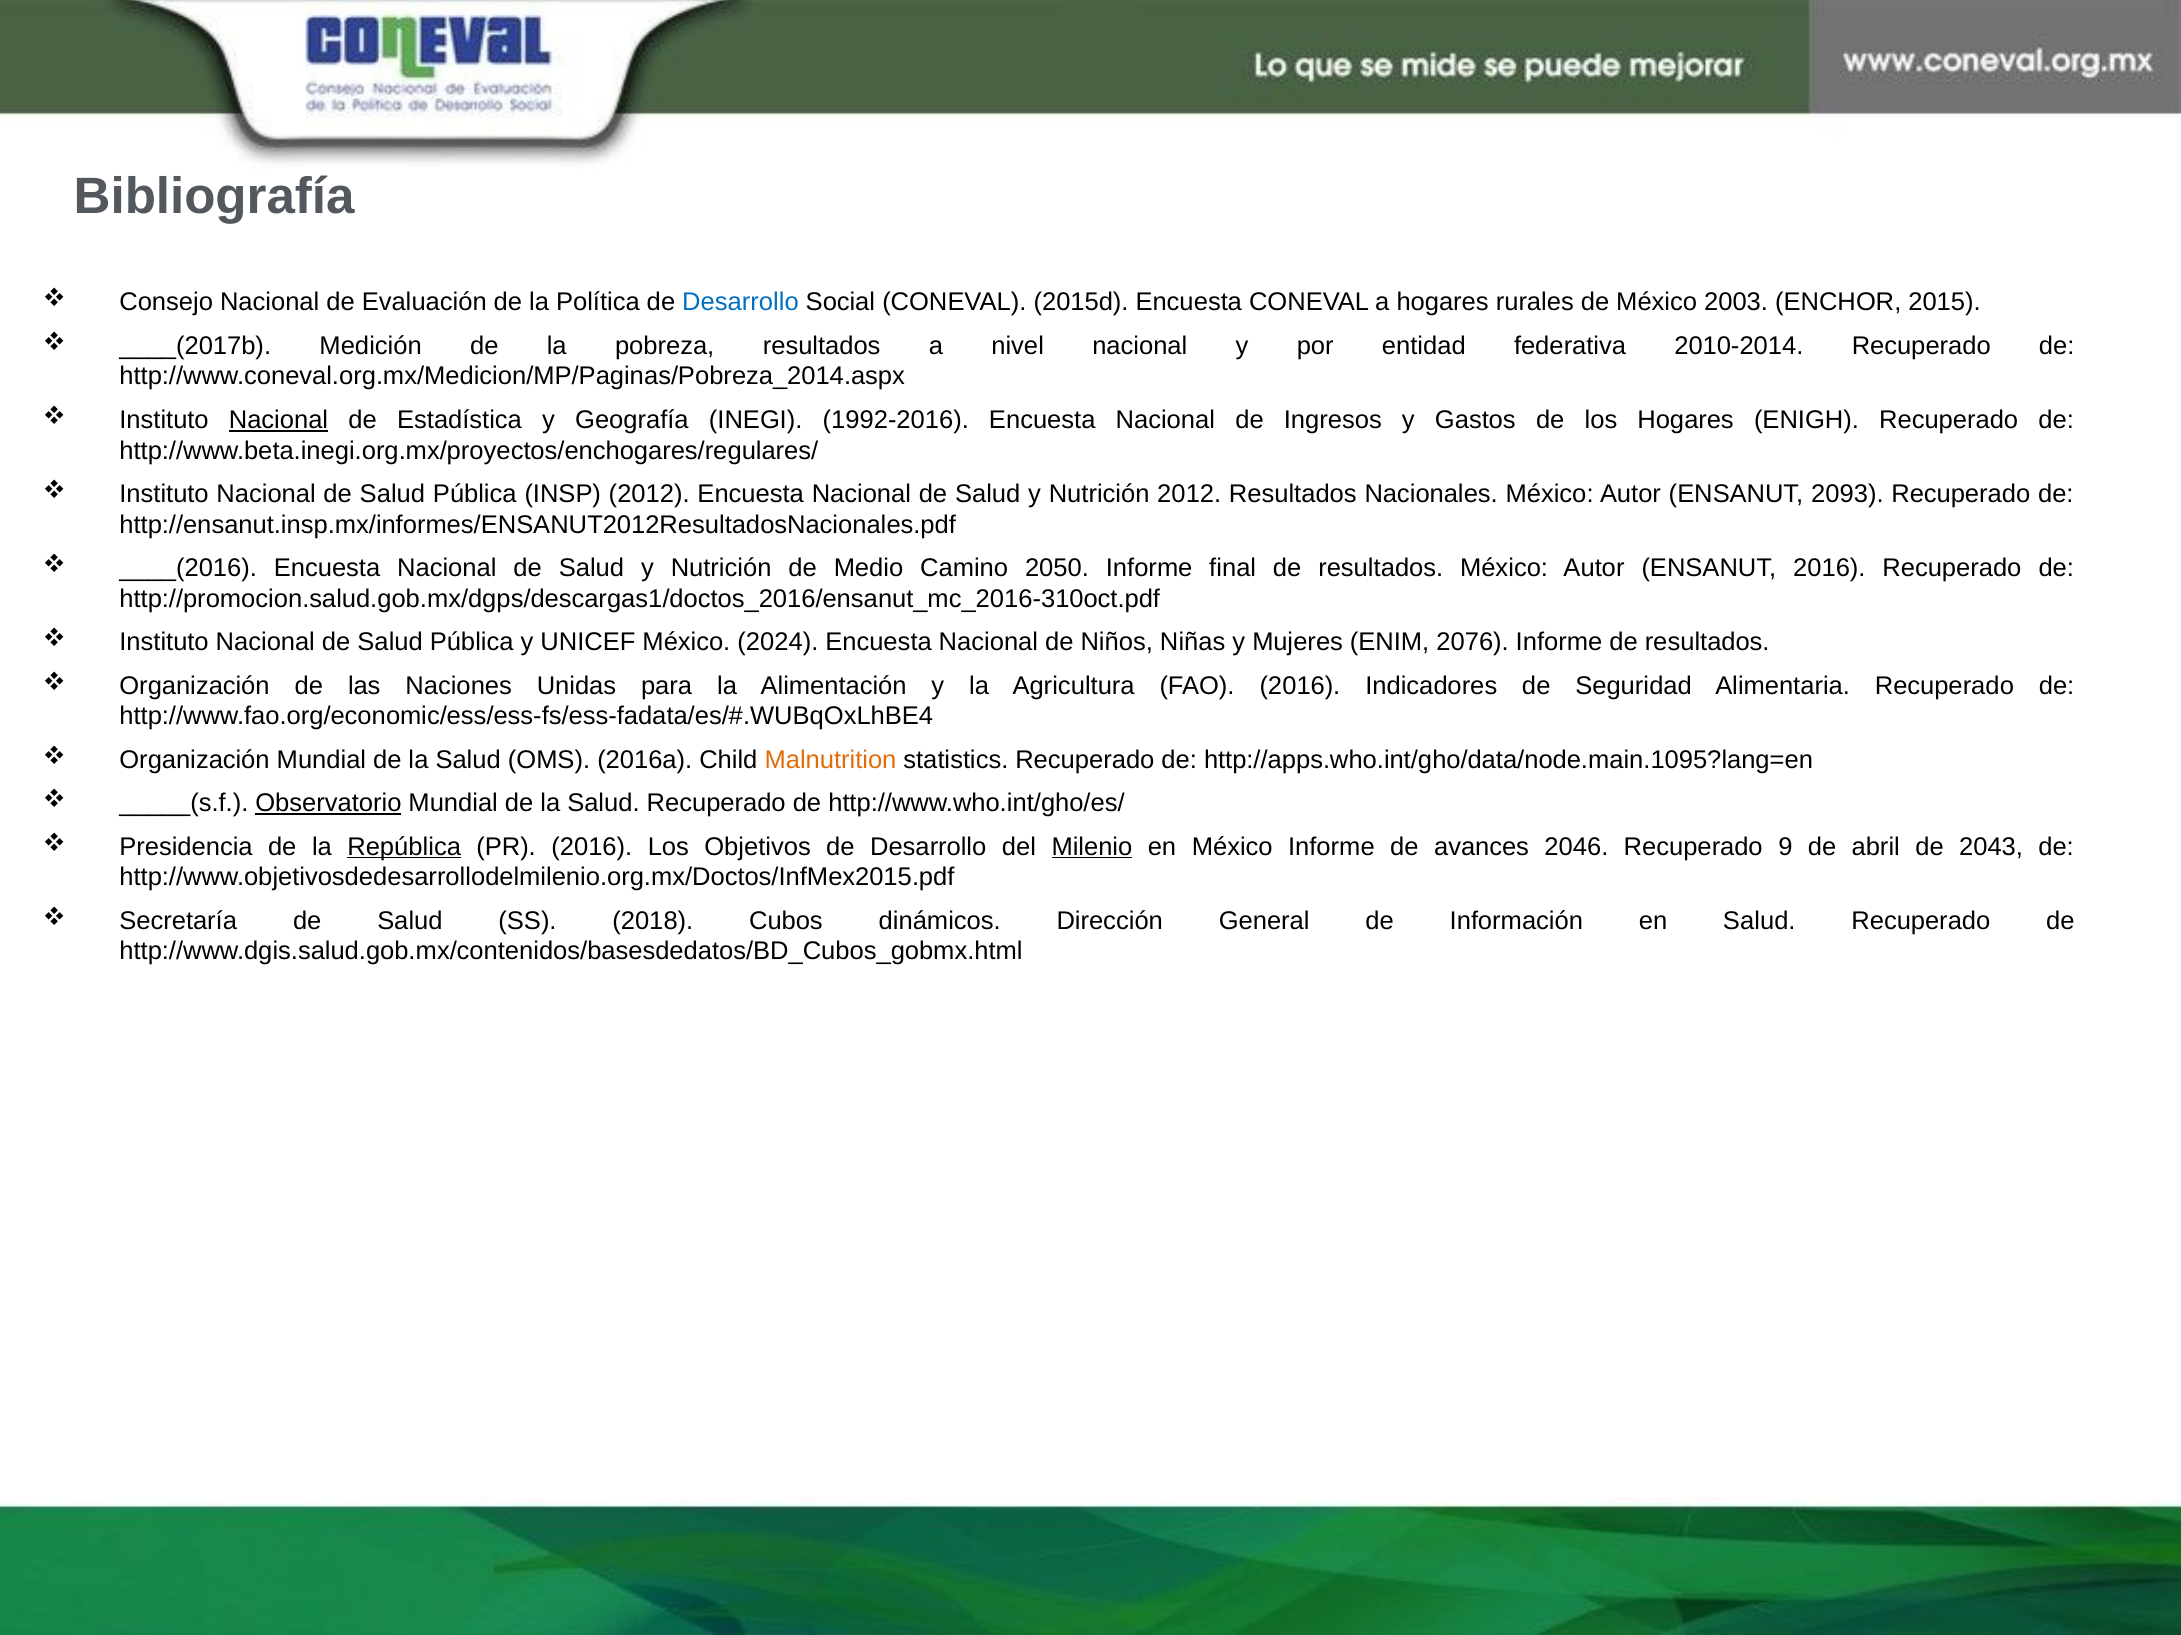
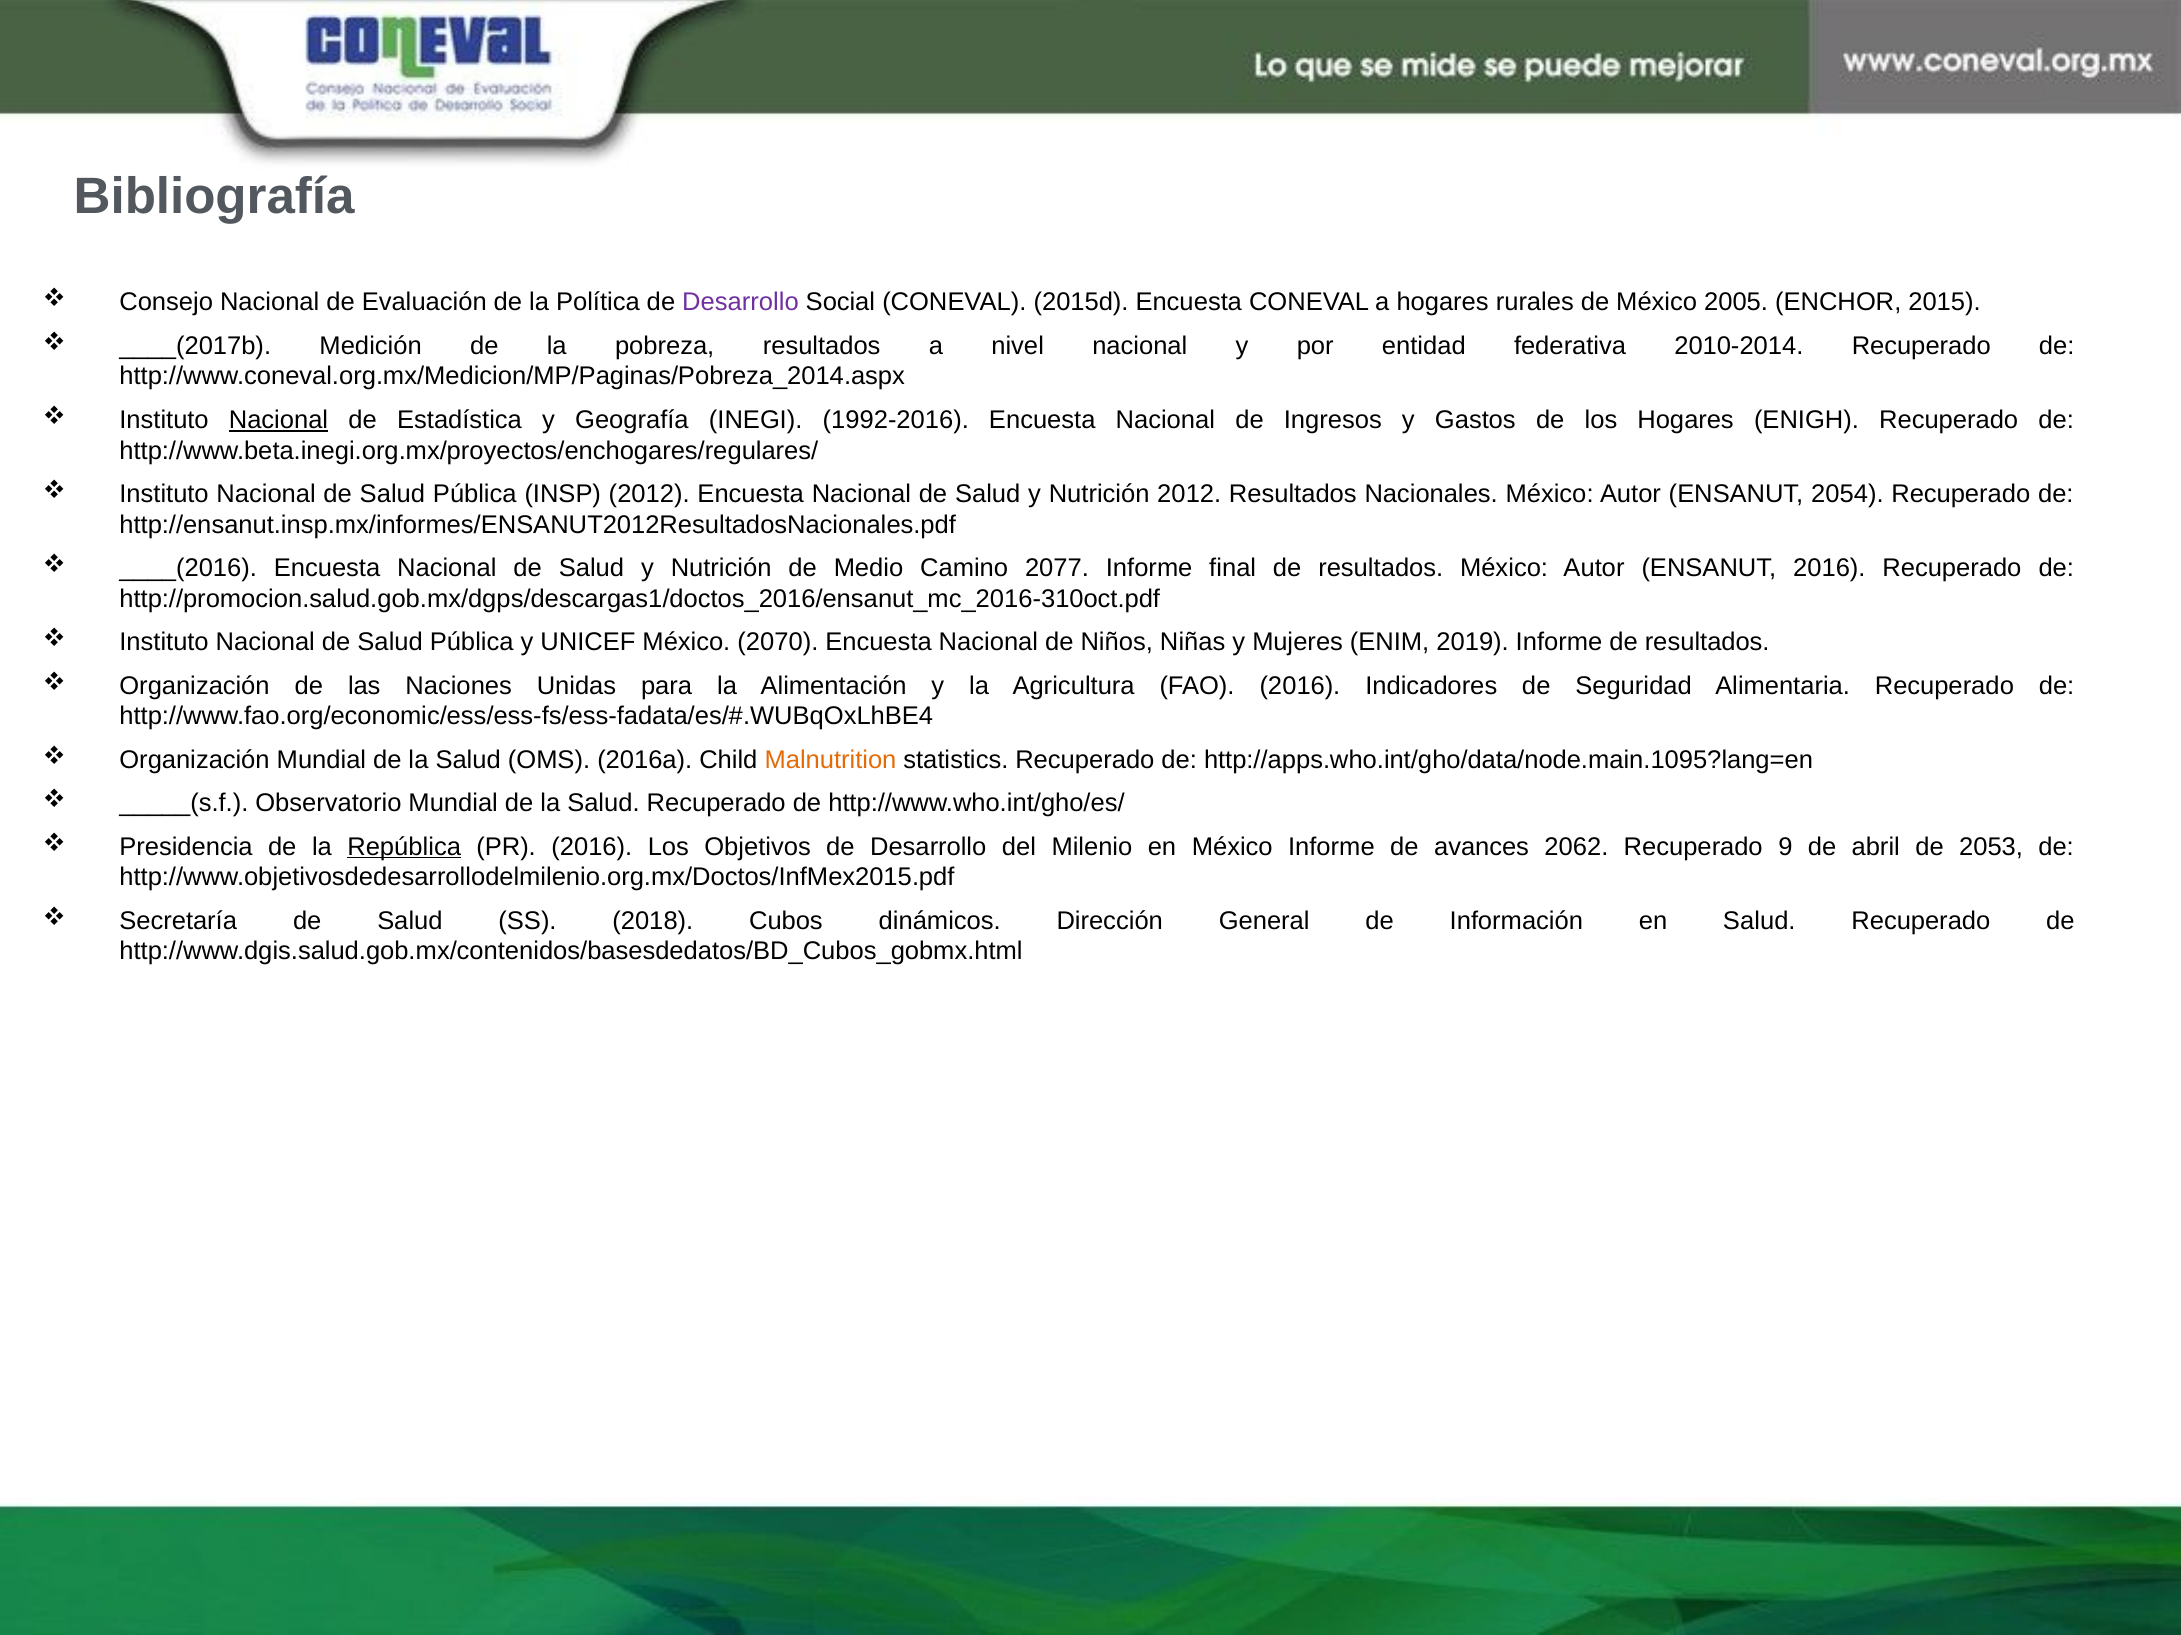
Desarrollo at (740, 303) colour: blue -> purple
2003: 2003 -> 2005
2093: 2093 -> 2054
2050: 2050 -> 2077
2024: 2024 -> 2070
2076: 2076 -> 2019
Observatorio underline: present -> none
Milenio underline: present -> none
2046: 2046 -> 2062
2043: 2043 -> 2053
